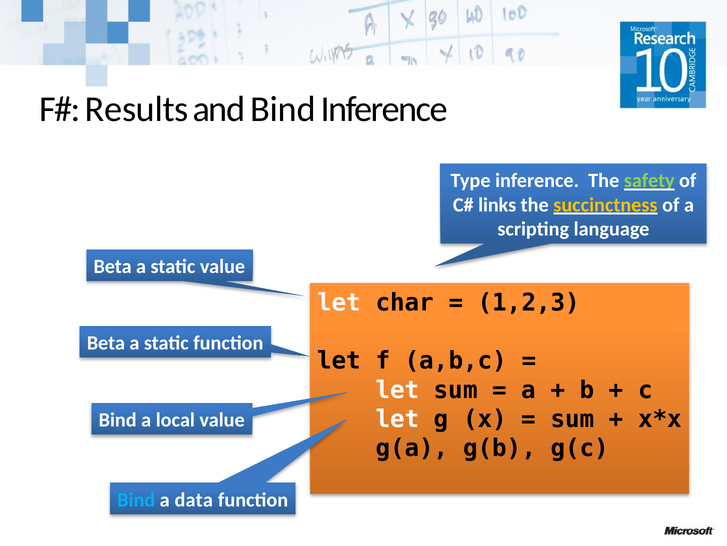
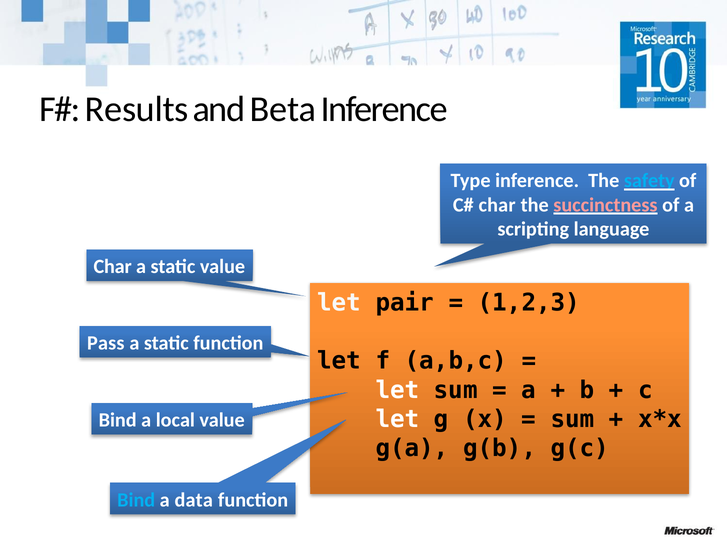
and Bind: Bind -> Beta
safety colour: light green -> light blue
links at (497, 205): links -> char
succinctness colour: yellow -> pink
Beta at (113, 266): Beta -> Char
char: char -> pair
Beta at (106, 343): Beta -> Pass
